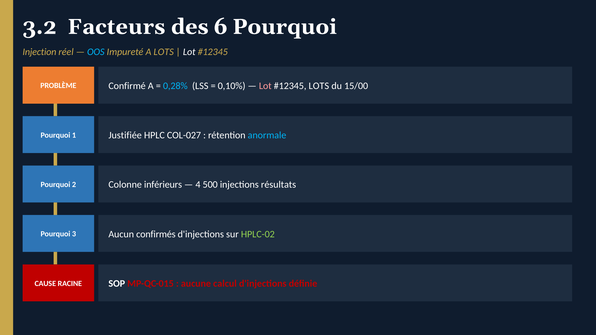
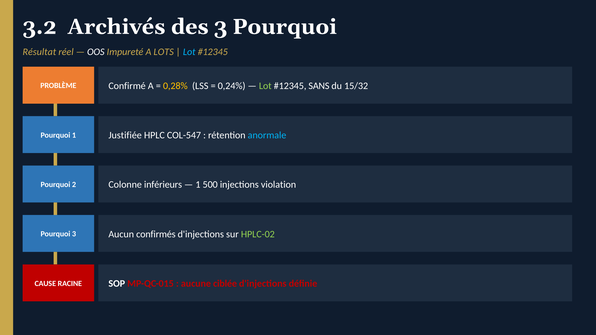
Facteurs: Facteurs -> Archivés
des 6: 6 -> 3
Injection: Injection -> Résultat
OOS colour: light blue -> white
Lot at (189, 52) colour: white -> light blue
0,28% colour: light blue -> yellow
0,10%: 0,10% -> 0,24%
Lot at (265, 86) colour: pink -> light green
LOTS at (319, 86): LOTS -> SANS
15/00: 15/00 -> 15/32
COL-027: COL-027 -> COL-547
4 at (198, 185): 4 -> 1
résultats: résultats -> violation
calcul: calcul -> ciblée
